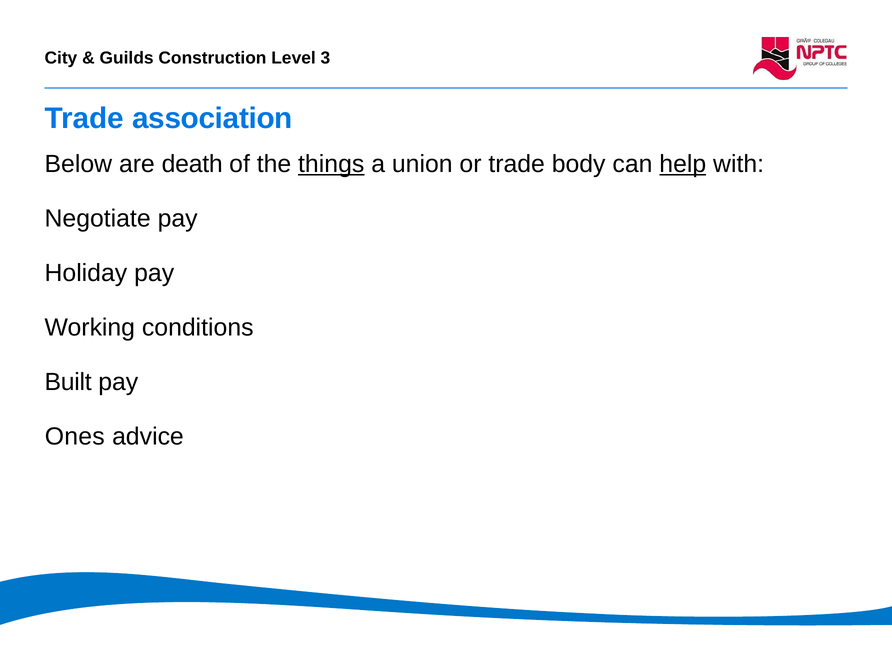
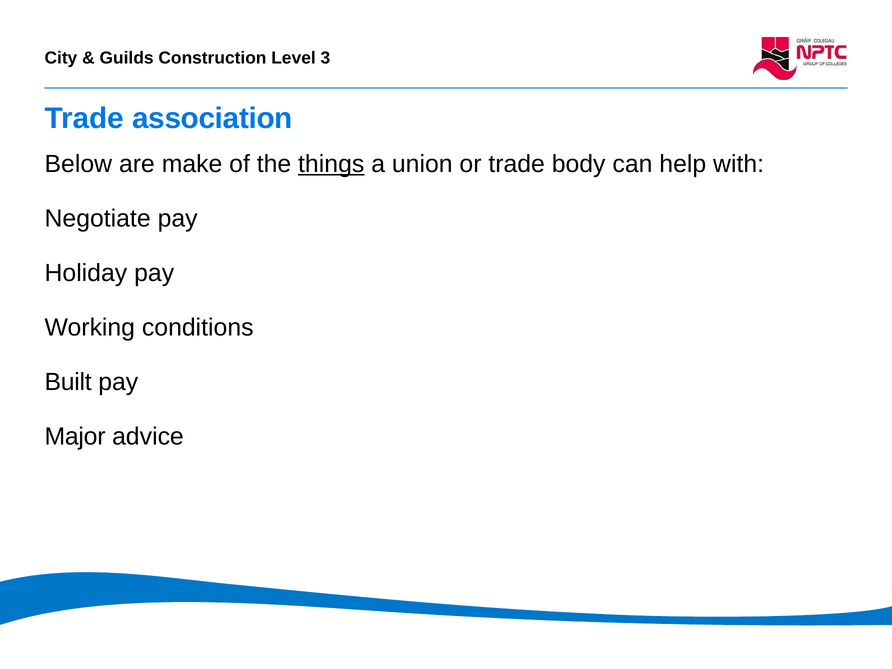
death: death -> make
help underline: present -> none
Ones: Ones -> Major
